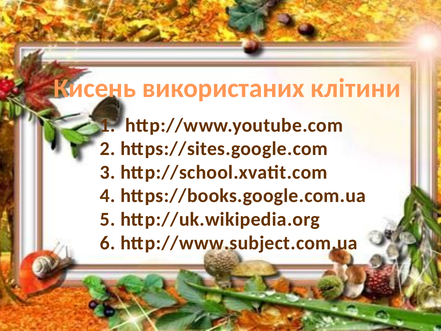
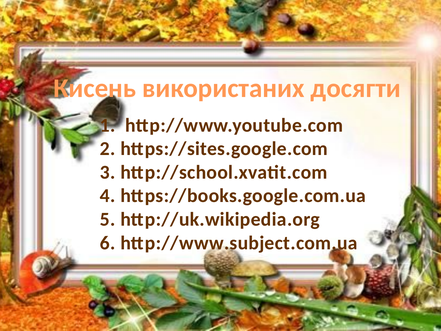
клітини: клітини -> досягти
